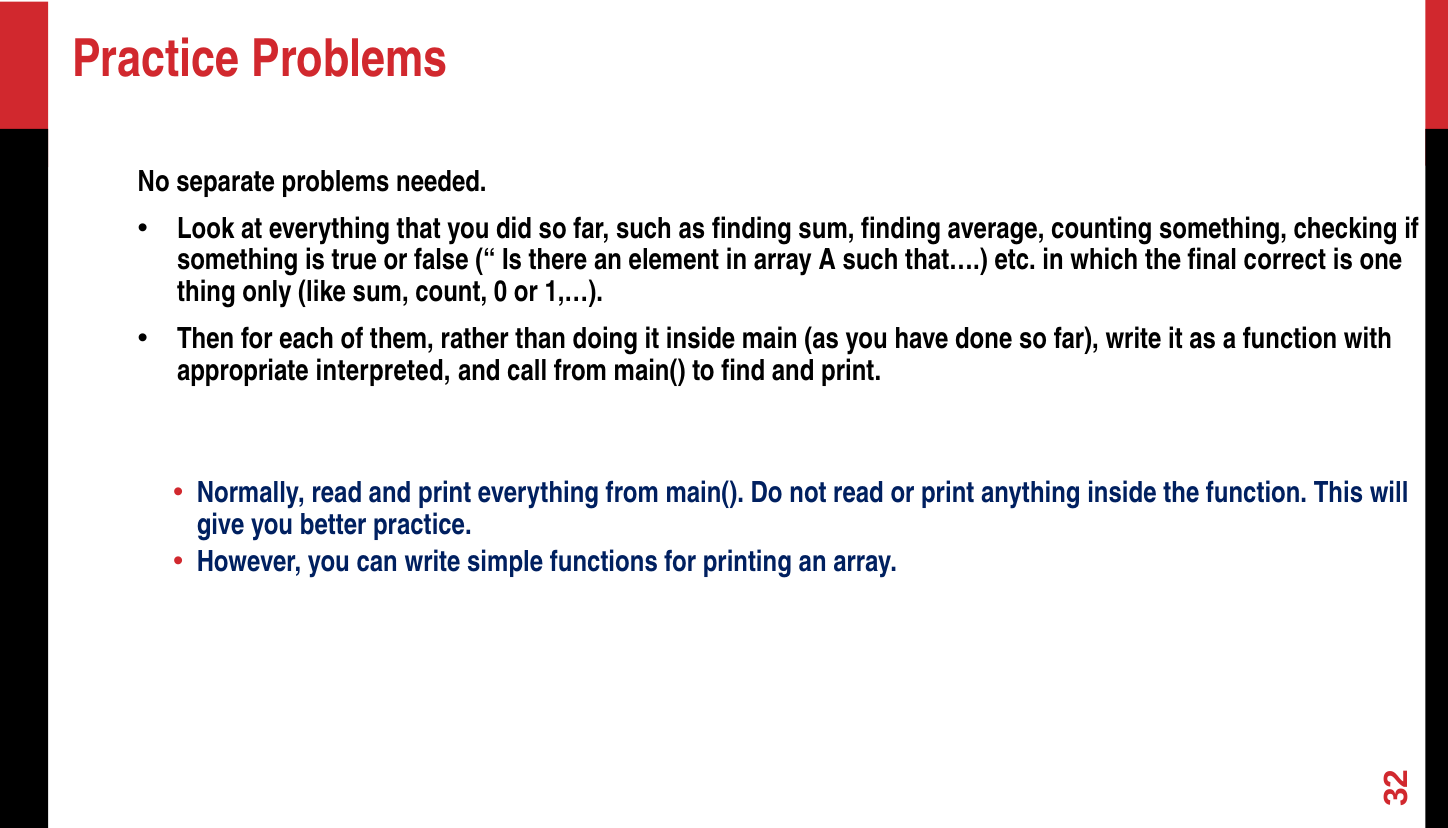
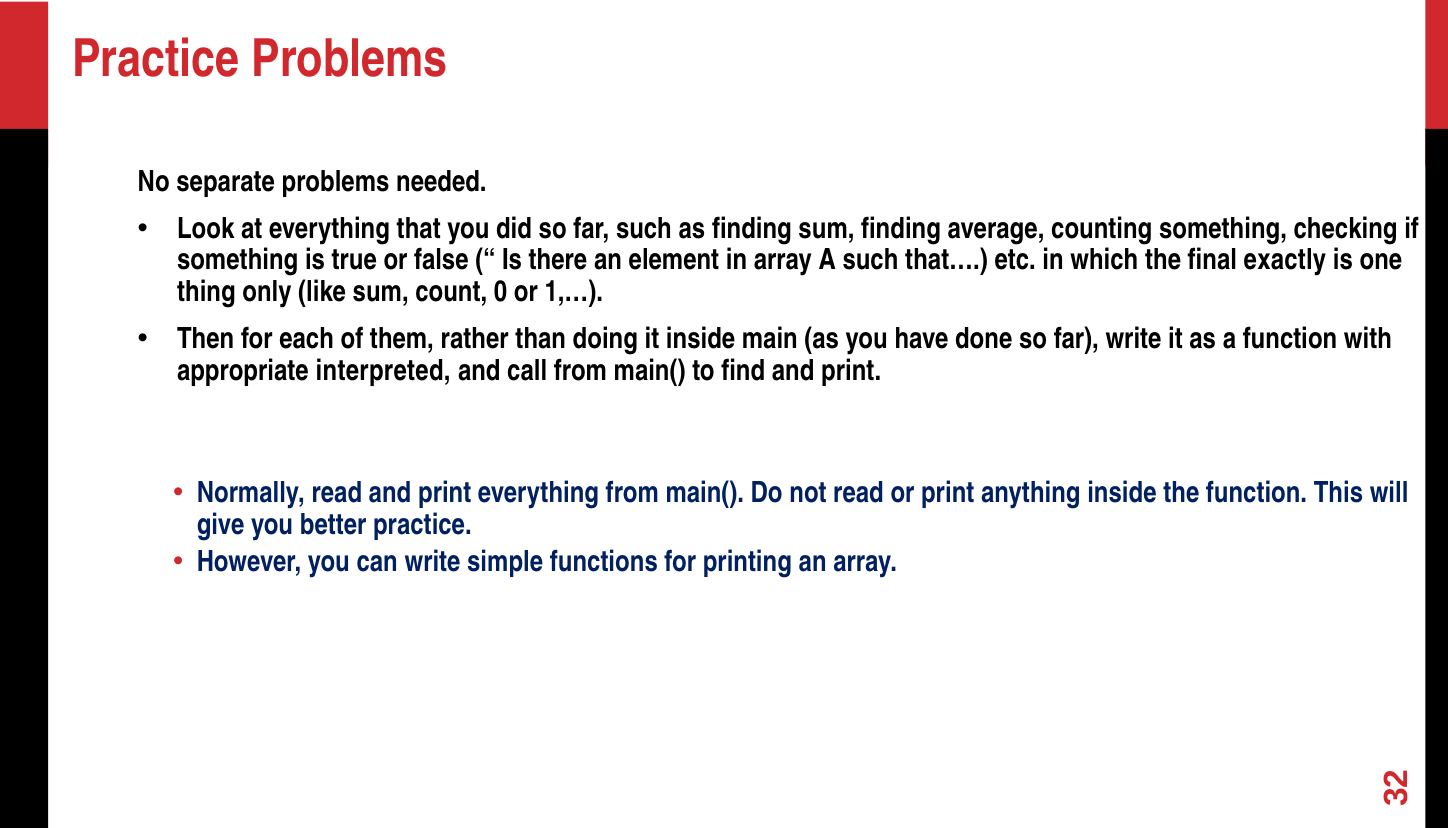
correct: correct -> exactly
